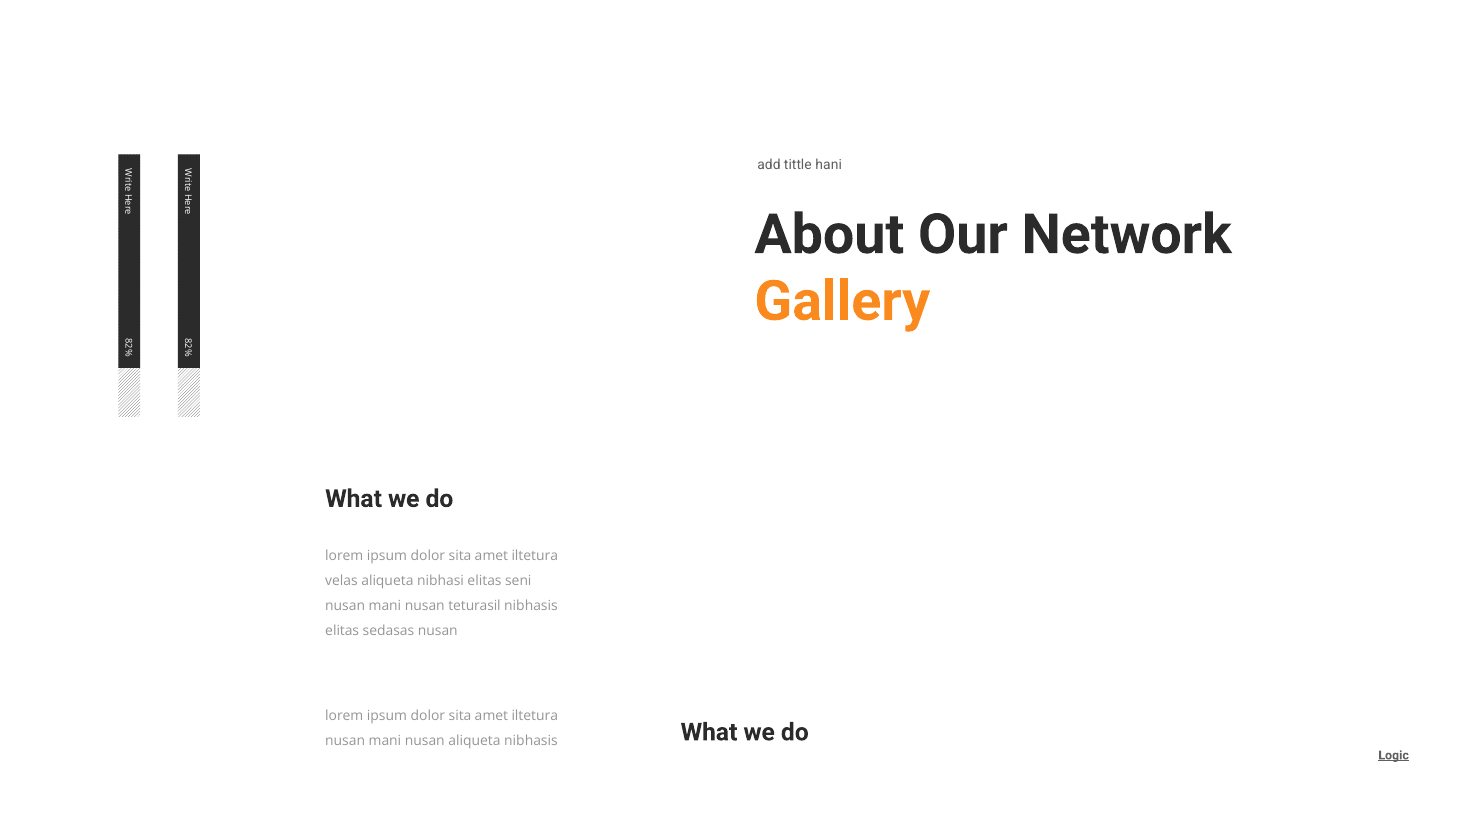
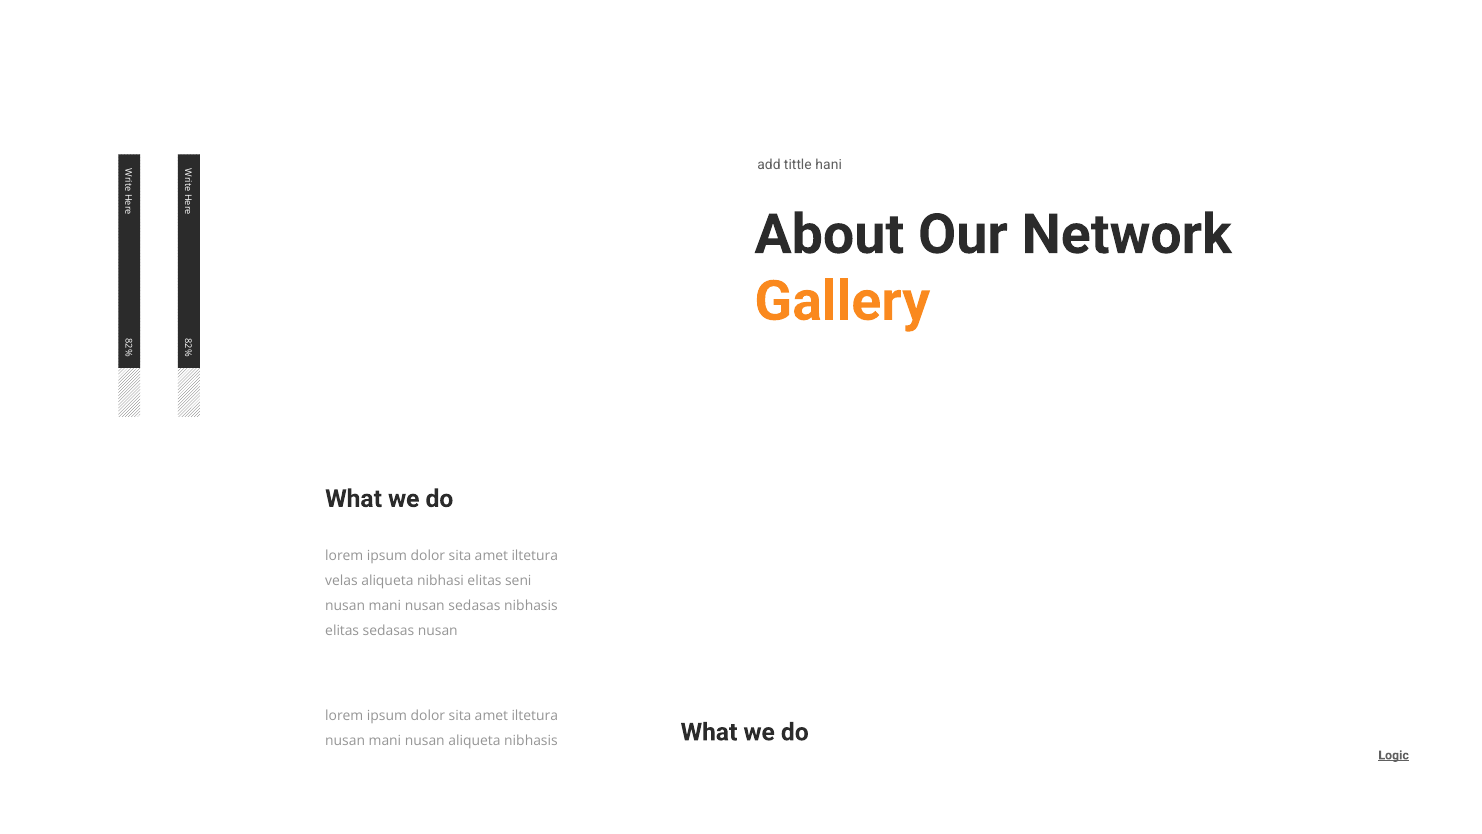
nusan teturasil: teturasil -> sedasas
